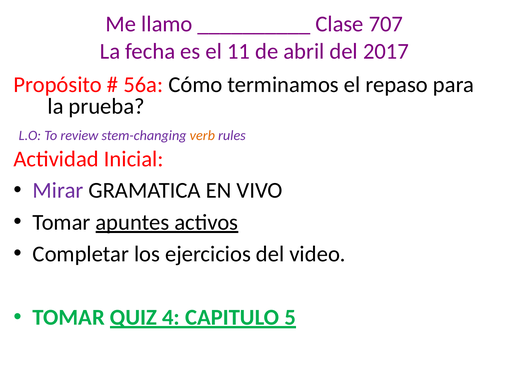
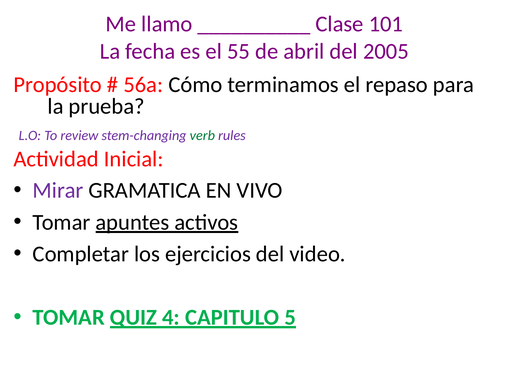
707: 707 -> 101
11: 11 -> 55
2017: 2017 -> 2005
verb colour: orange -> green
